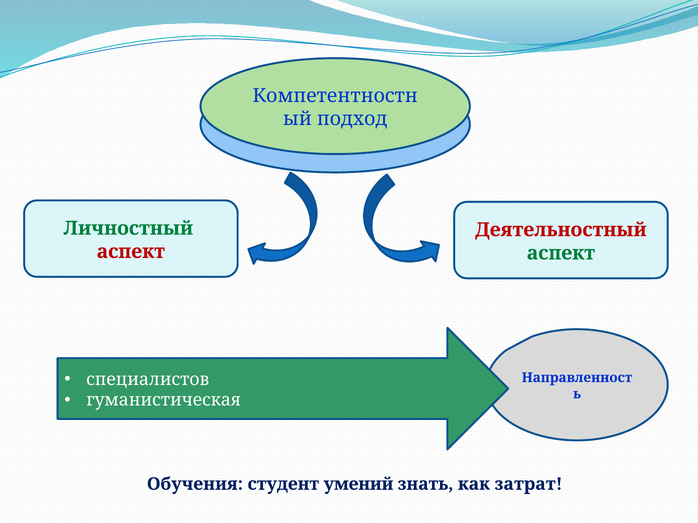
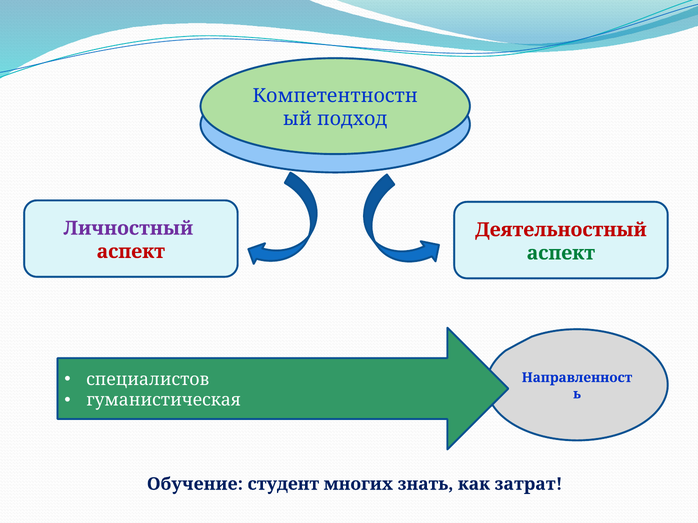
Личностный colour: green -> purple
Обучения: Обучения -> Обучение
умений: умений -> многих
